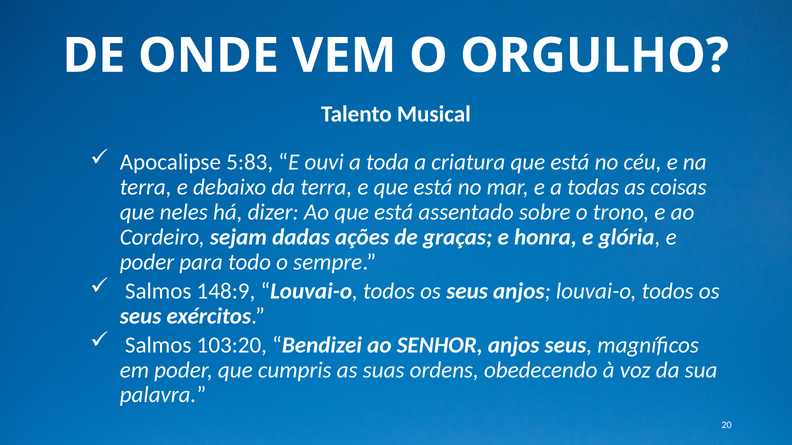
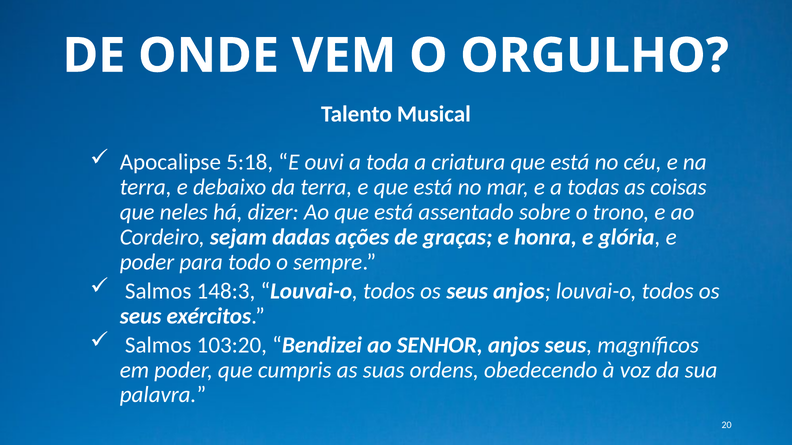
5:83: 5:83 -> 5:18
148:9: 148:9 -> 148:3
